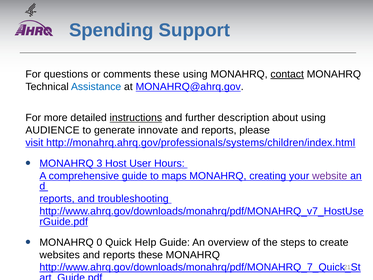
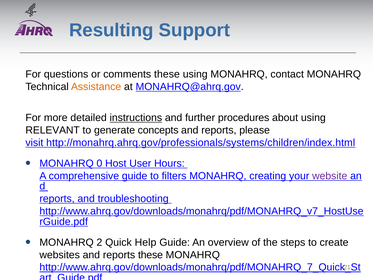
Spending: Spending -> Resulting
contact underline: present -> none
Assistance colour: blue -> orange
description: description -> procedures
AUDIENCE: AUDIENCE -> RELEVANT
innovate: innovate -> concepts
3: 3 -> 0
maps: maps -> filters
0: 0 -> 2
